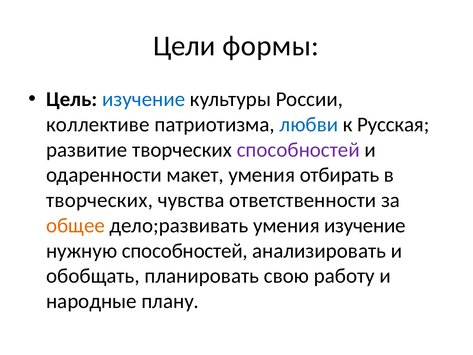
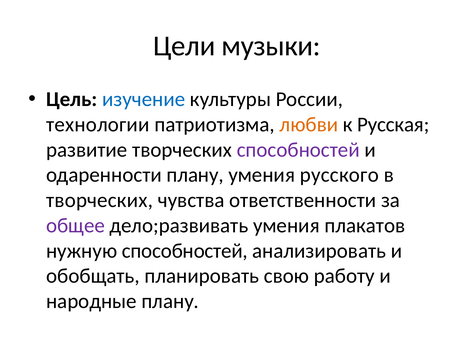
формы: формы -> музыки
коллективе: коллективе -> технологии
любви colour: blue -> orange
одаренности макет: макет -> плану
отбирать: отбирать -> русского
общее colour: orange -> purple
умения изучение: изучение -> плакатов
